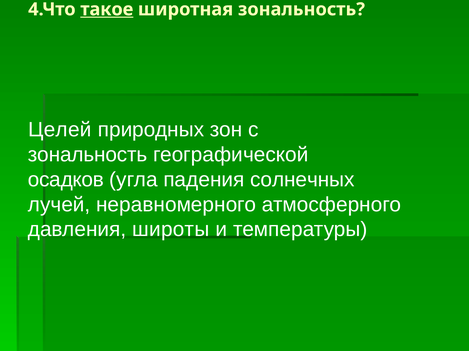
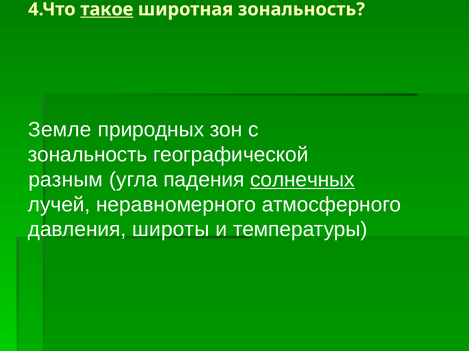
Целей: Целей -> Земле
осадков: осадков -> разным
солнечных underline: none -> present
